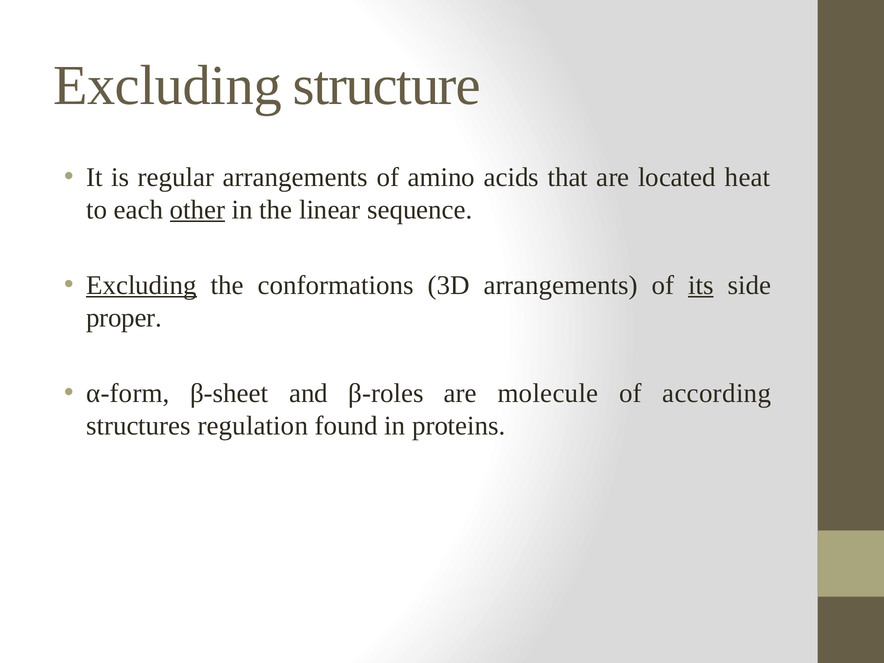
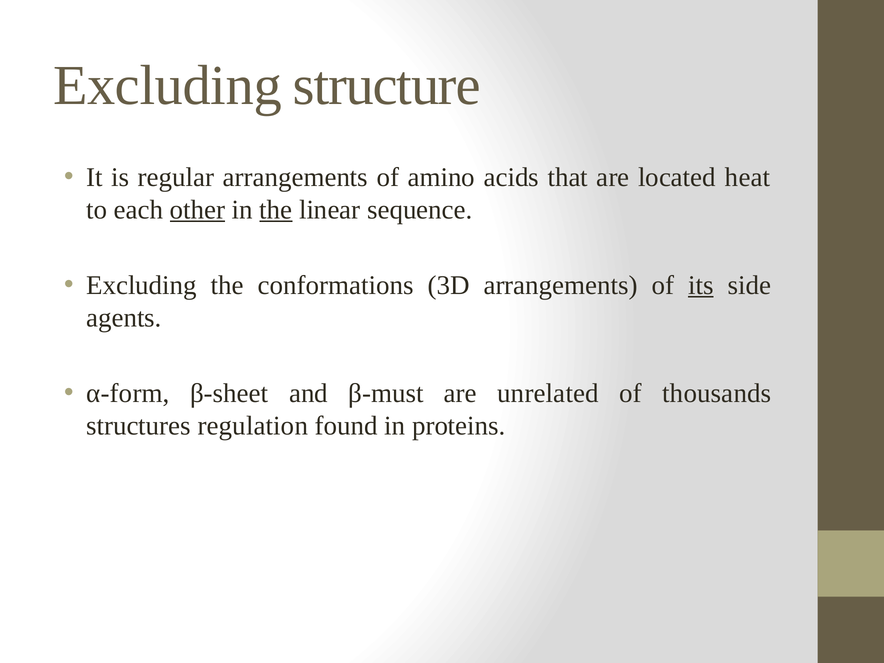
the at (276, 210) underline: none -> present
Excluding at (142, 285) underline: present -> none
proper: proper -> agents
β-roles: β-roles -> β-must
molecule: molecule -> unrelated
according: according -> thousands
